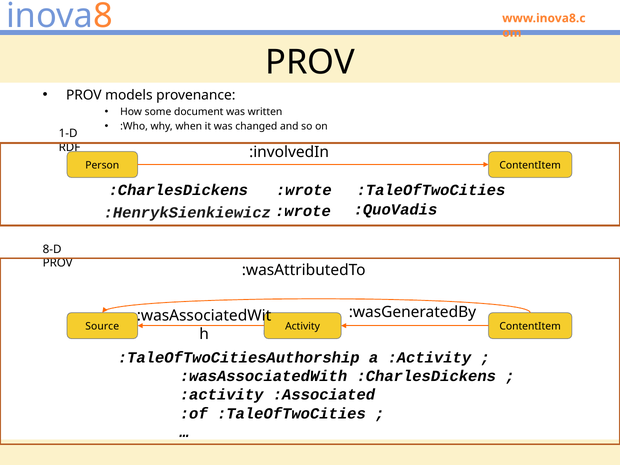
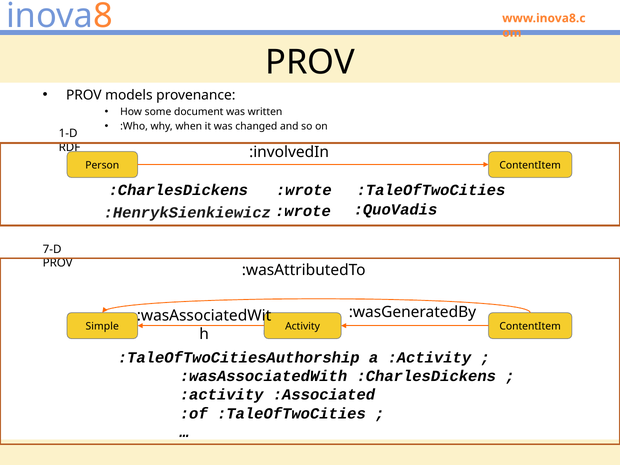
8-D: 8-D -> 7-D
Source: Source -> Simple
